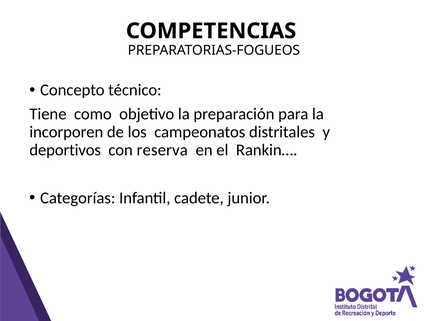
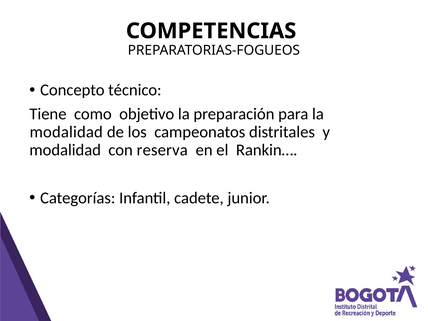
incorporen at (66, 132): incorporen -> modalidad
deportivos at (65, 150): deportivos -> modalidad
